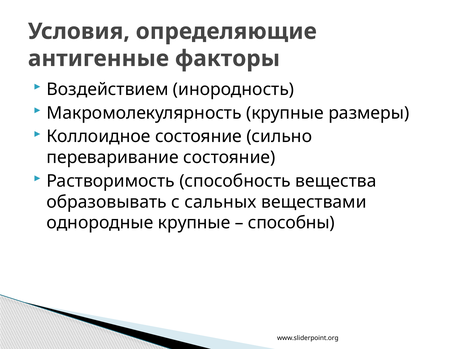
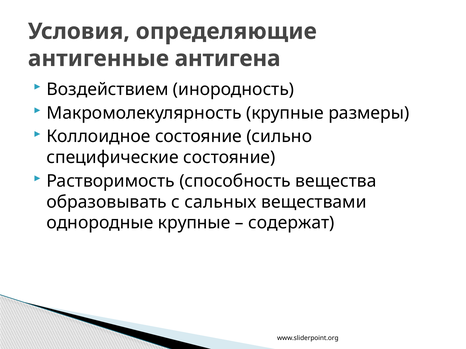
факторы: факторы -> антигена
переваривание: переваривание -> специфические
способны: способны -> содержат
